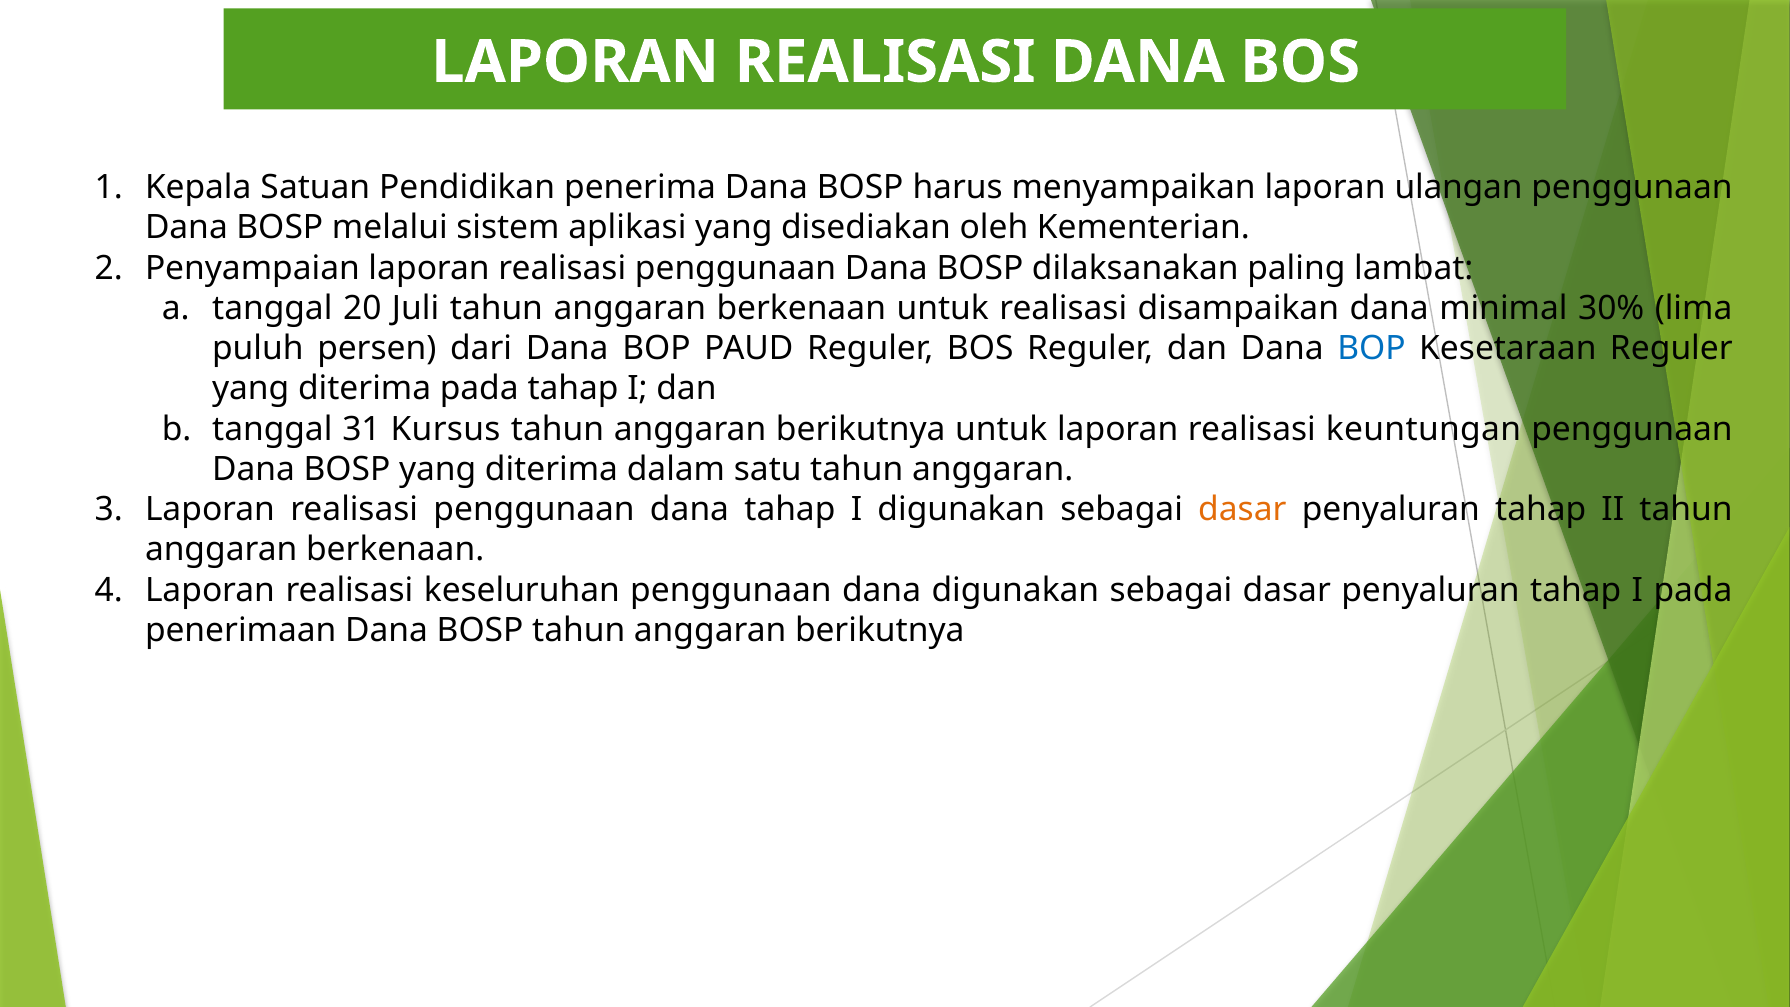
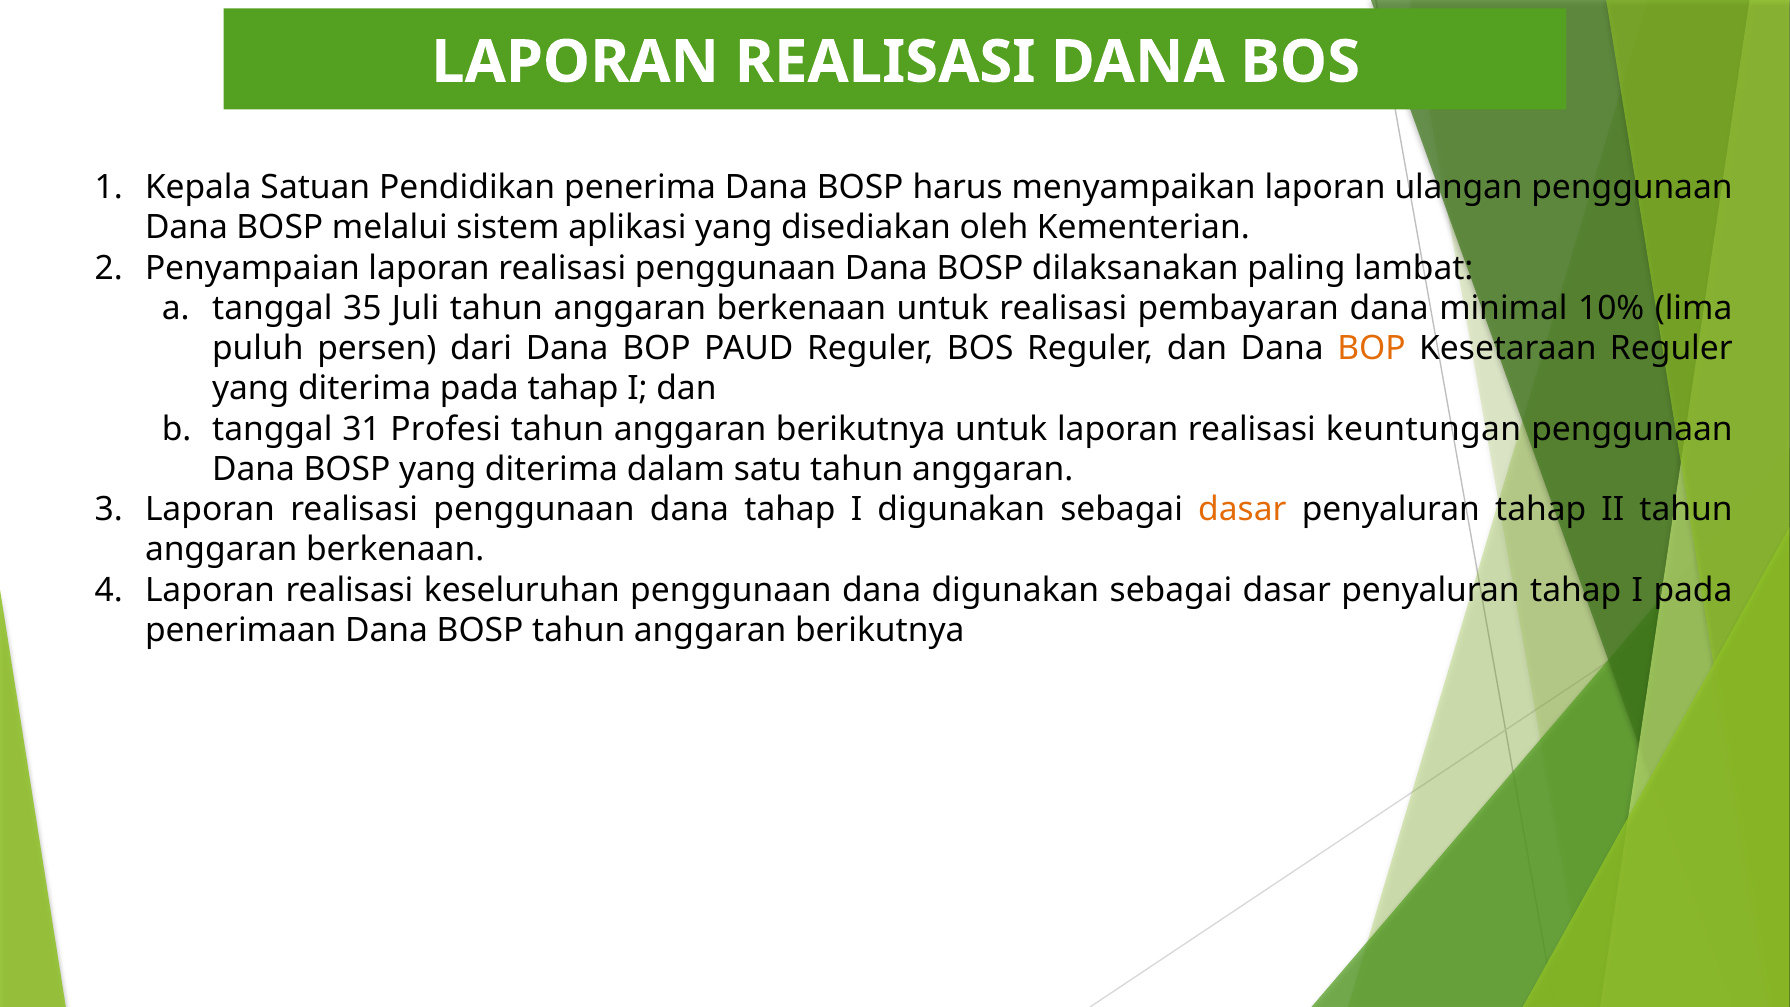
20: 20 -> 35
disampaikan: disampaikan -> pembayaran
30%: 30% -> 10%
BOP at (1372, 348) colour: blue -> orange
Kursus: Kursus -> Profesi
